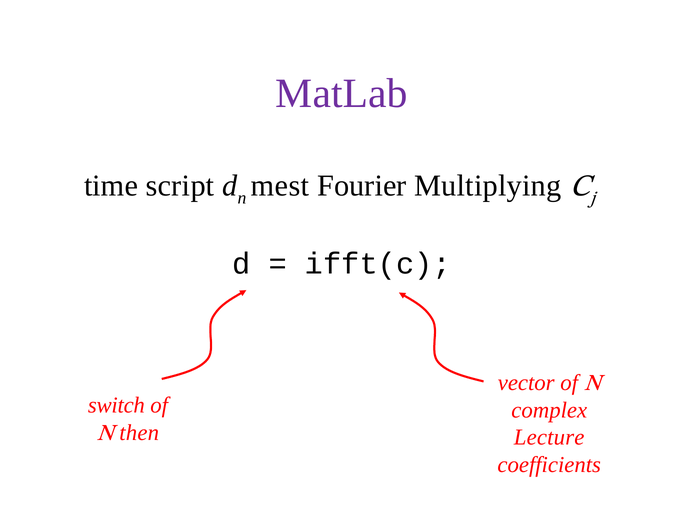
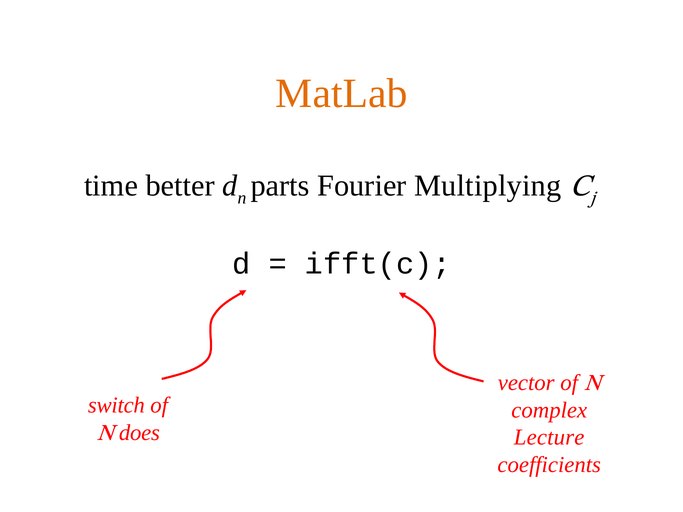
MatLab colour: purple -> orange
script: script -> better
mest: mest -> parts
then: then -> does
